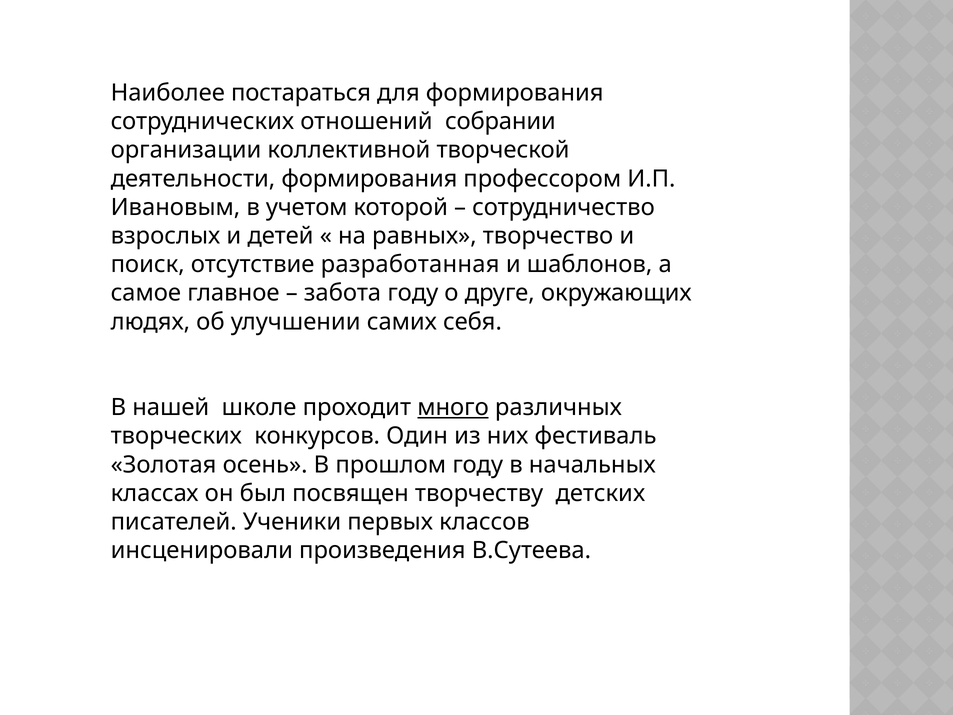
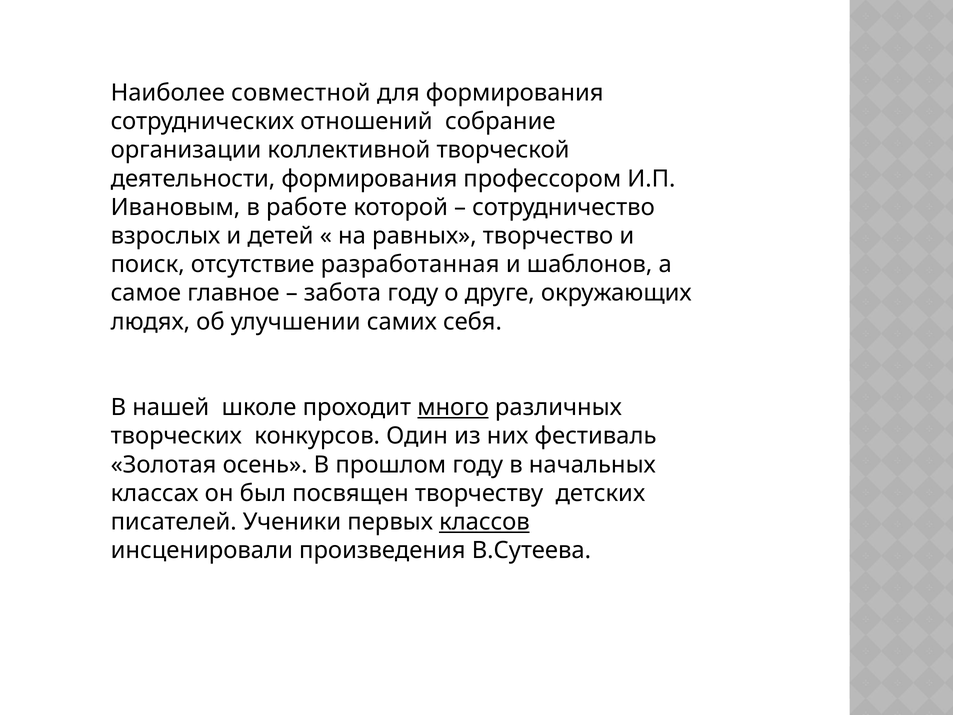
постараться: постараться -> совместной
собрании: собрании -> собрание
учетом: учетом -> работе
классов underline: none -> present
